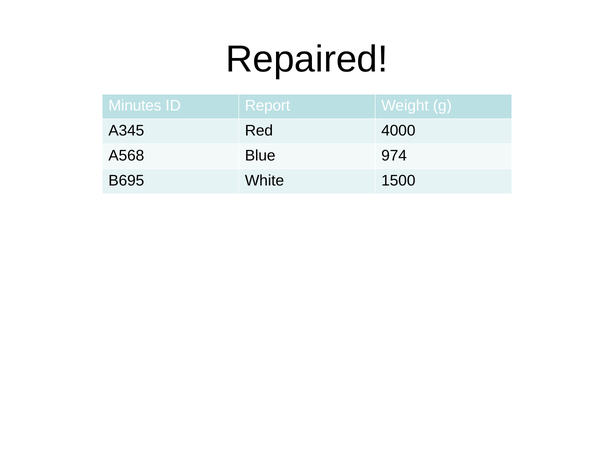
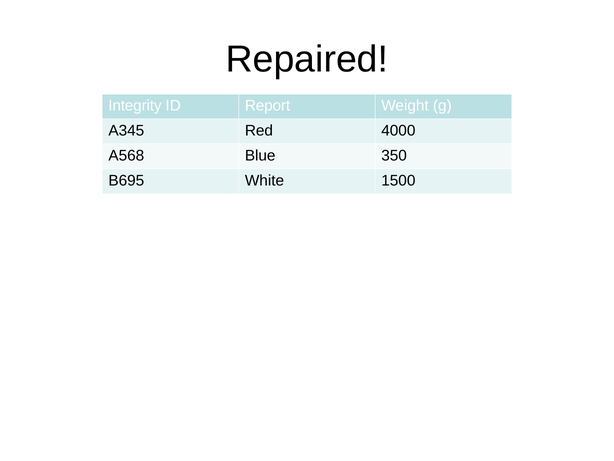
Minutes: Minutes -> Integrity
974: 974 -> 350
